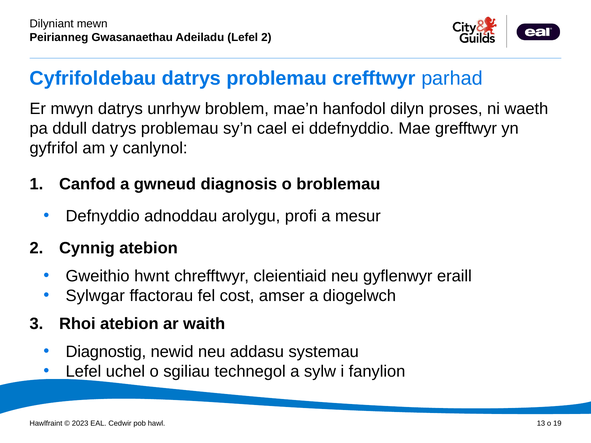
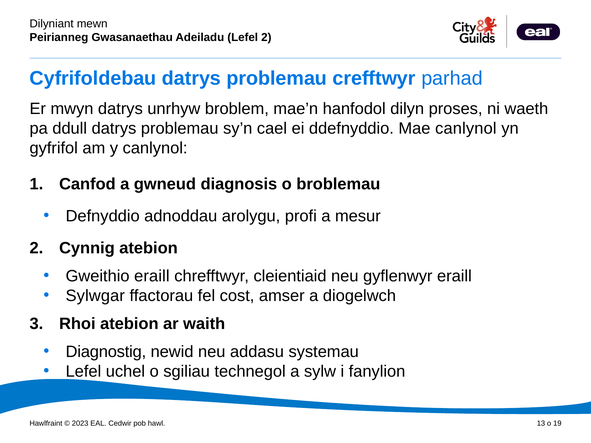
Mae grefftwyr: grefftwyr -> canlynol
Gweithio hwnt: hwnt -> eraill
